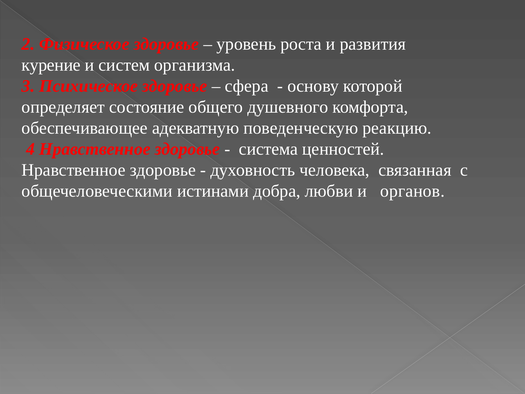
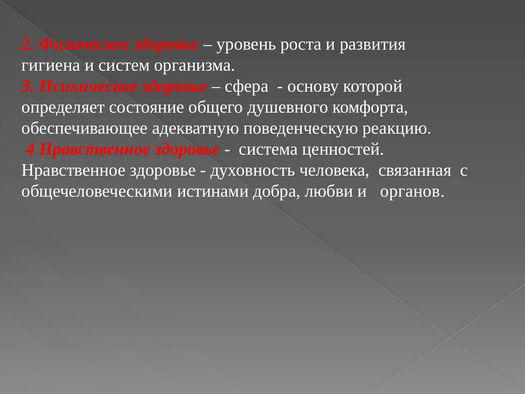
курение: курение -> гигиена
